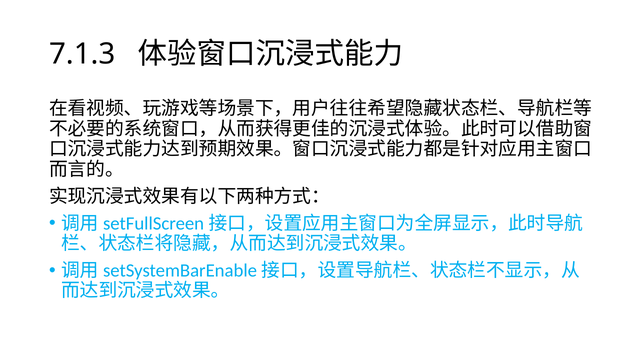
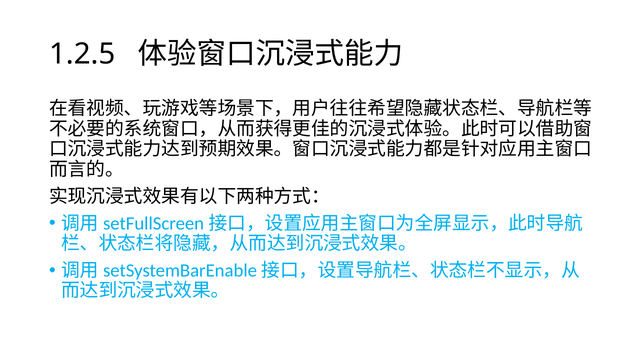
7.1.3: 7.1.3 -> 1.2.5
